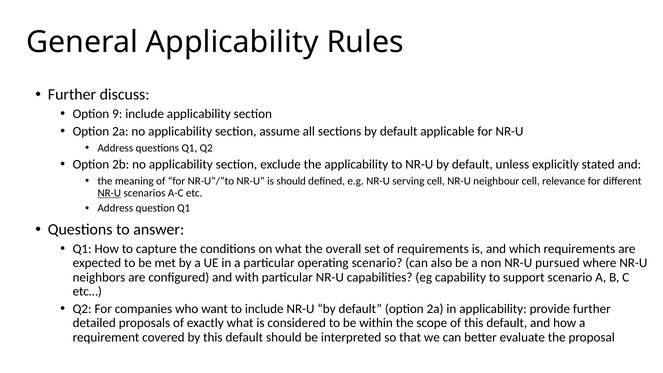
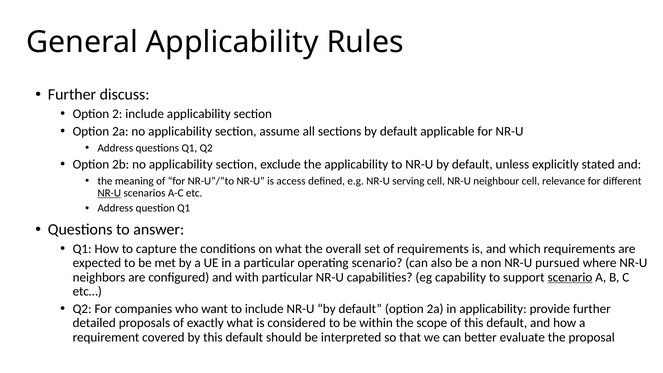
9: 9 -> 2
is should: should -> access
scenario at (570, 277) underline: none -> present
